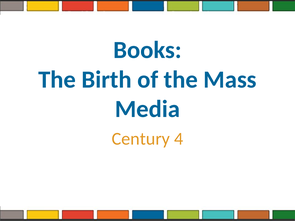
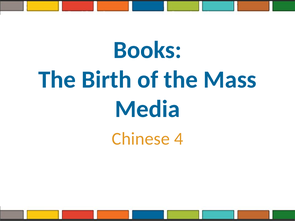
Century: Century -> Chinese
